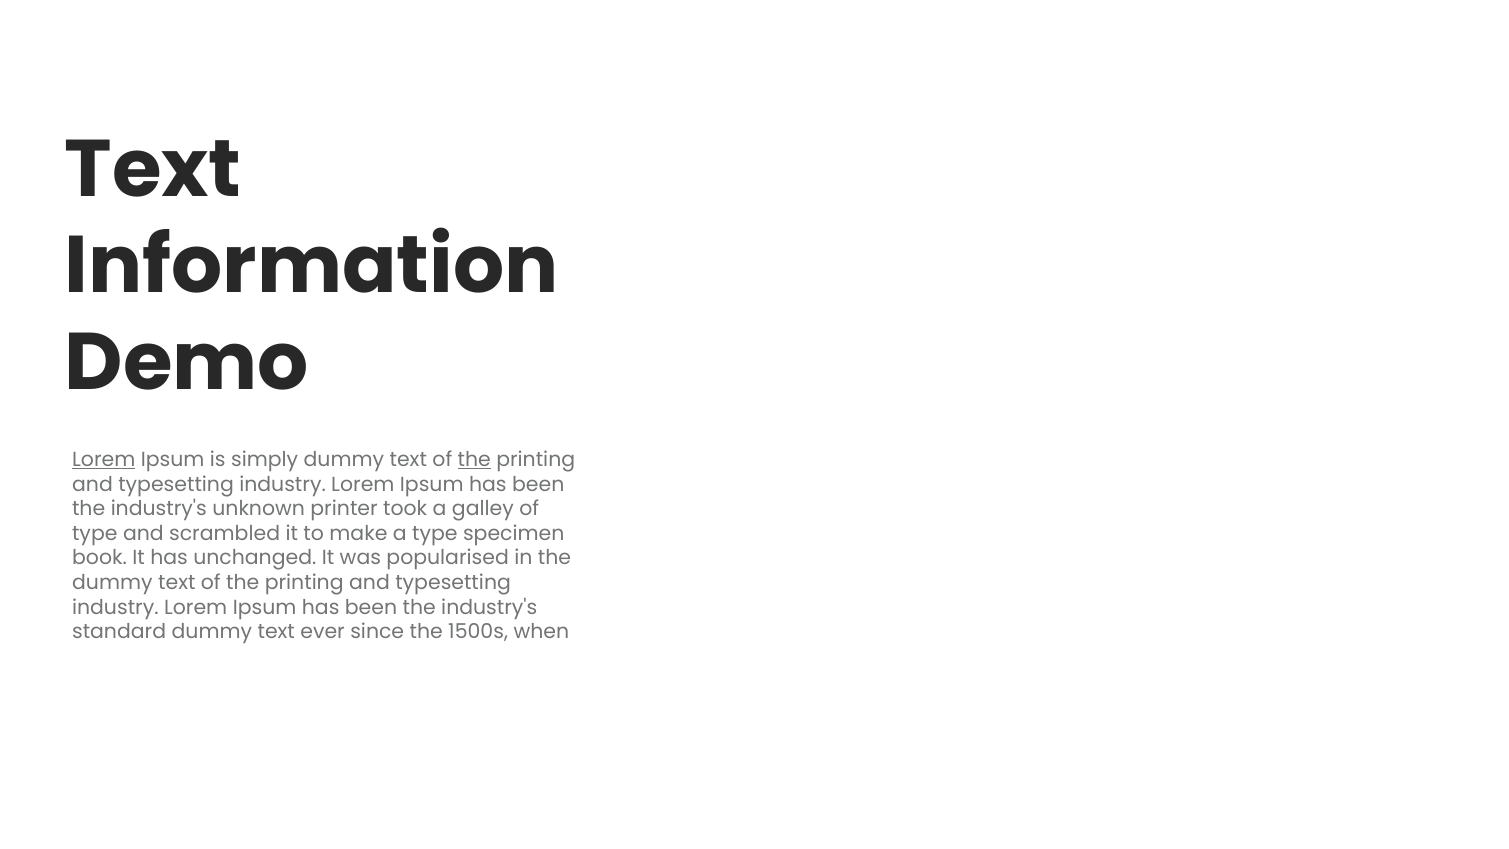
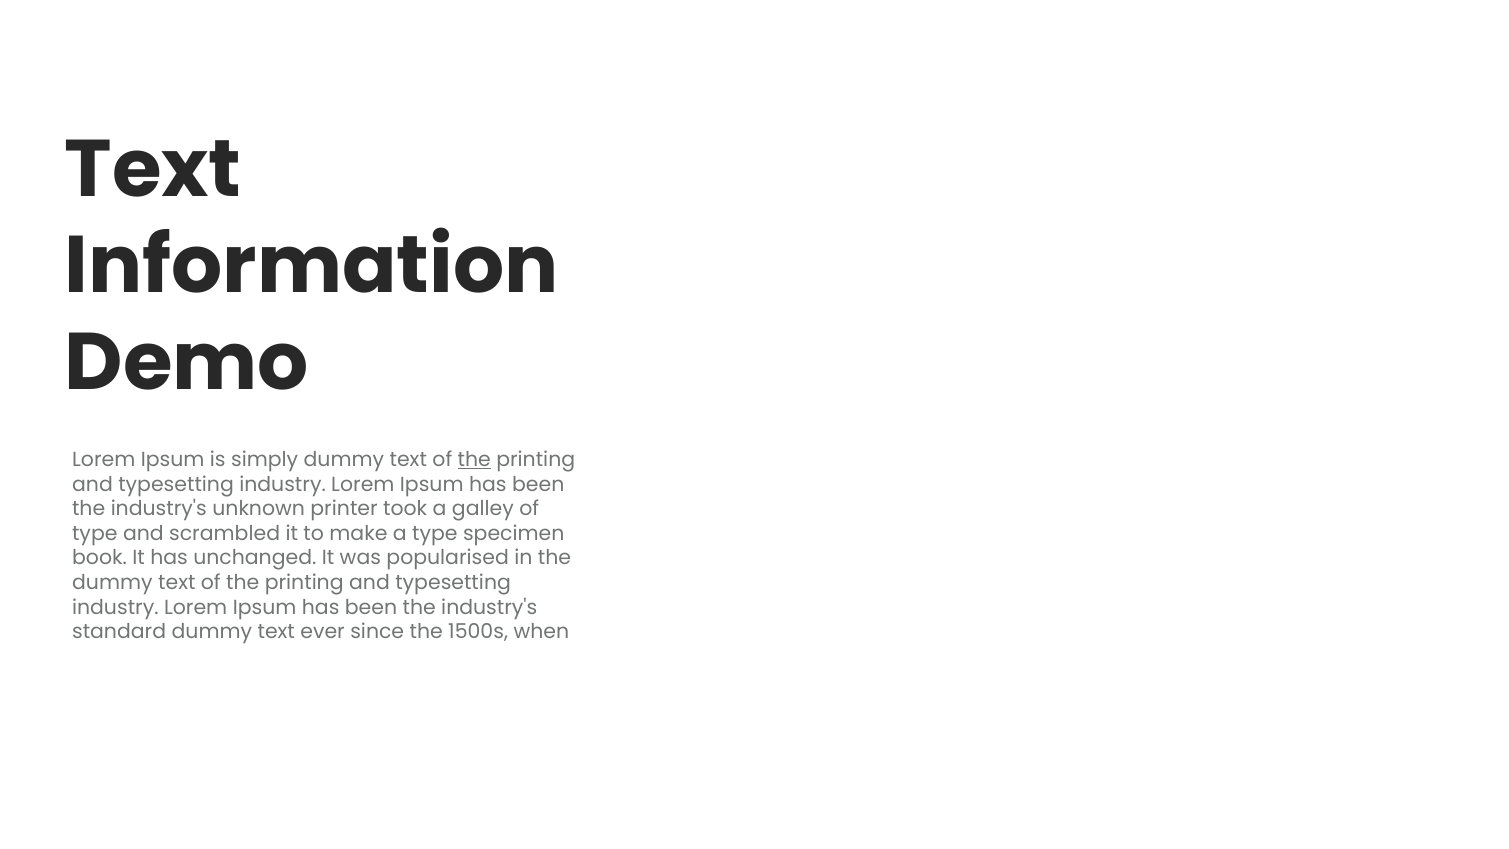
Lorem at (104, 460) underline: present -> none
